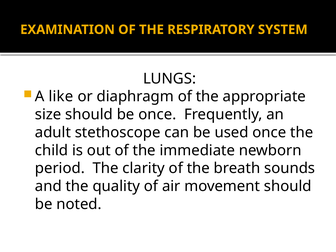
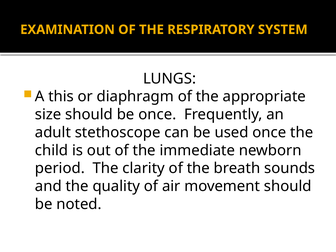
like: like -> this
